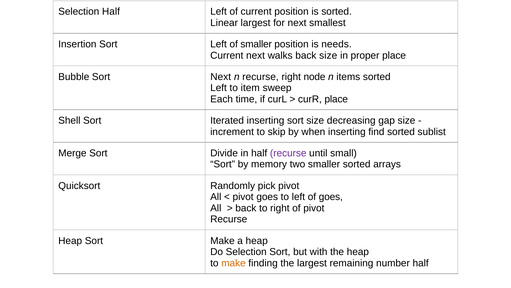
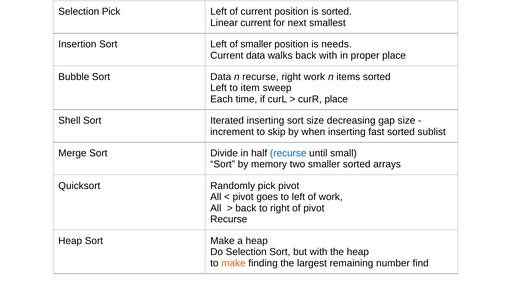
Selection Half: Half -> Pick
Linear largest: largest -> current
Current next: next -> data
back size: size -> with
Sort Next: Next -> Data
right node: node -> work
find: find -> fast
recurse at (288, 153) colour: purple -> blue
of goes: goes -> work
number half: half -> find
